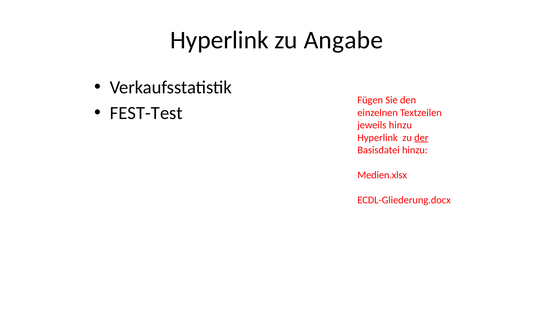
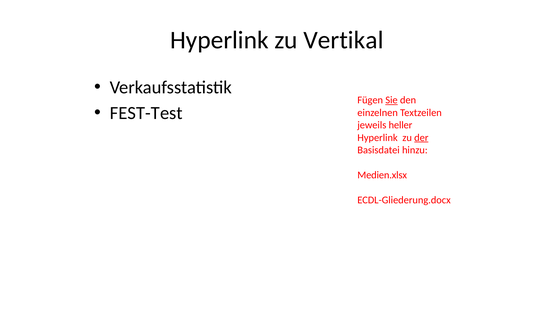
Angabe: Angabe -> Vertikal
Sie underline: none -> present
jeweils hinzu: hinzu -> heller
